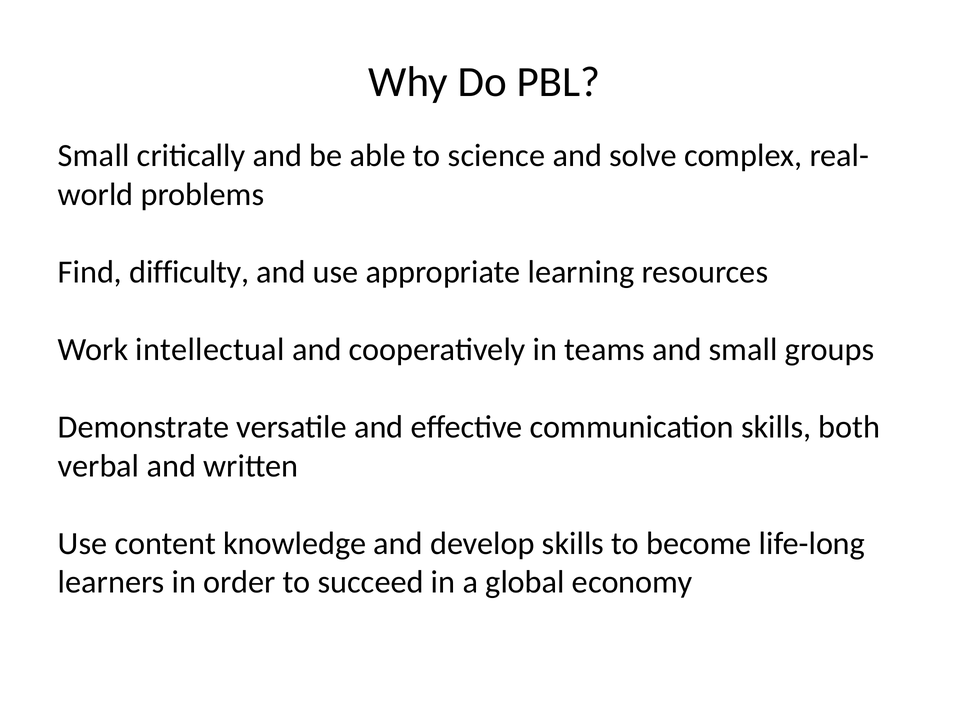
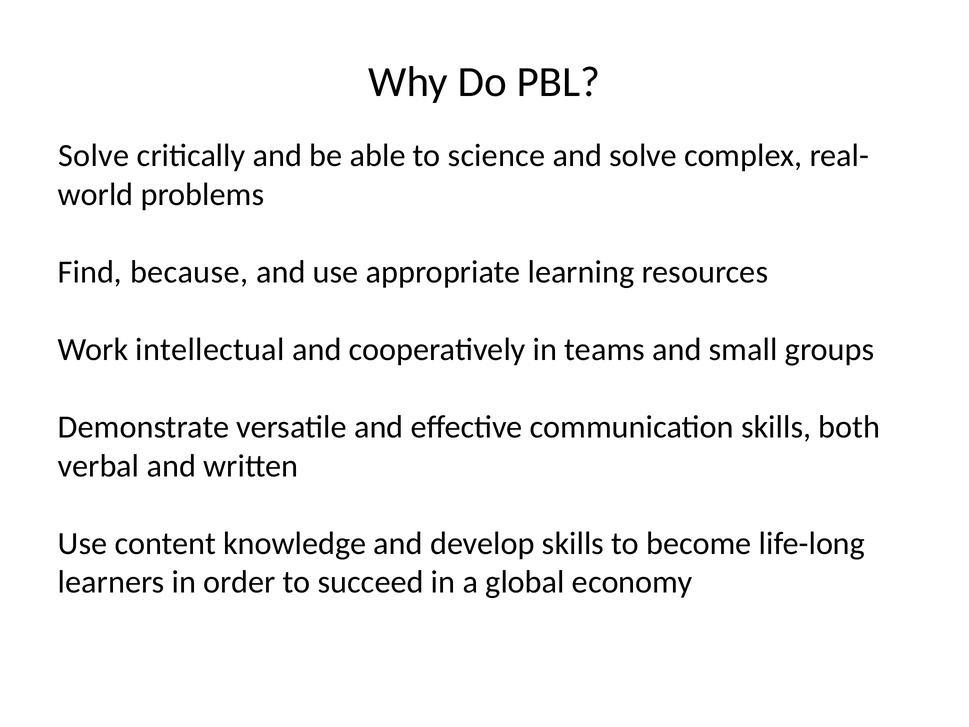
Small at (94, 156): Small -> Solve
difficulty: difficulty -> because
